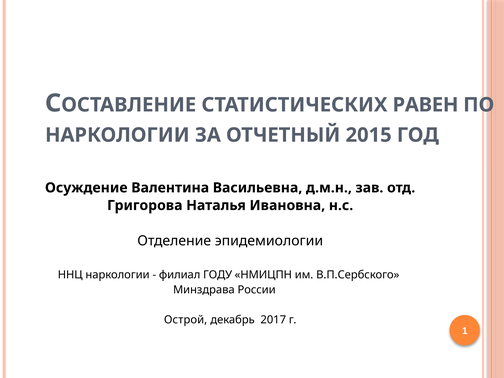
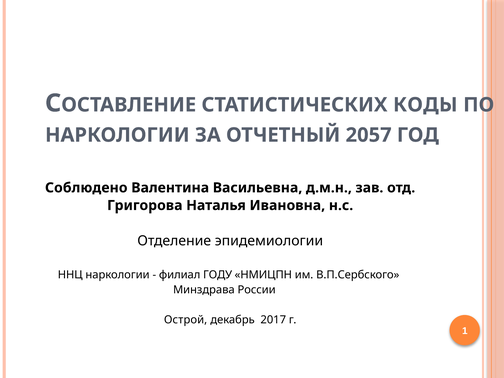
РАВЕН: РАВЕН -> КОДЫ
2015: 2015 -> 2057
Осуждение: Осуждение -> Соблюдено
